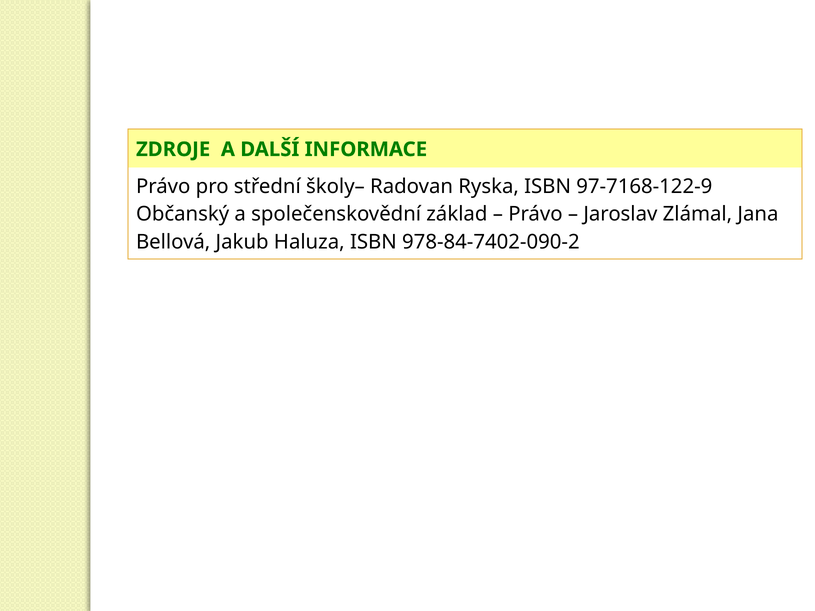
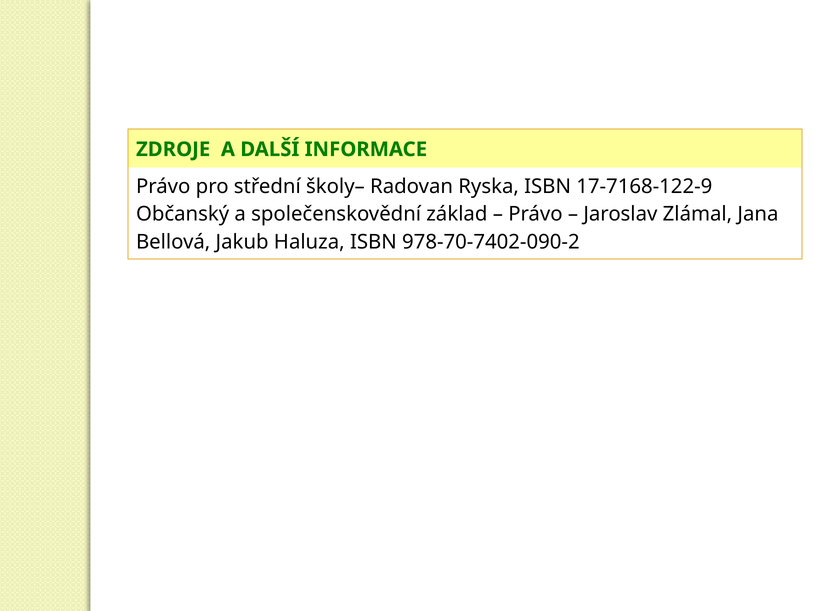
97-7168-122-9: 97-7168-122-9 -> 17-7168-122-9
978-84-7402-090-2: 978-84-7402-090-2 -> 978-70-7402-090-2
